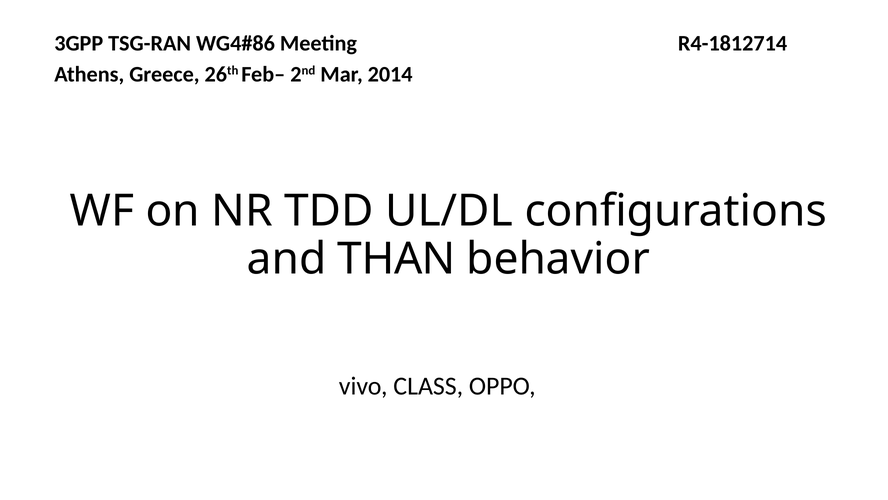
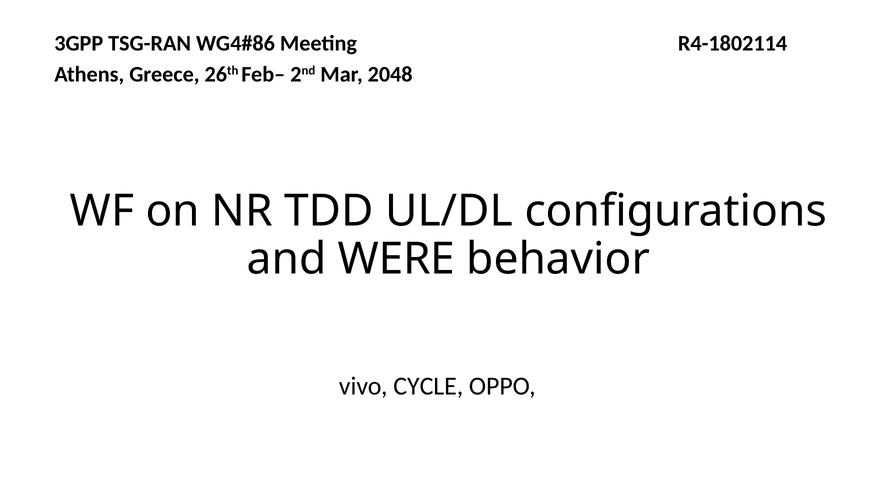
R4-1812714: R4-1812714 -> R4-1802114
2014: 2014 -> 2048
THAN: THAN -> WERE
CLASS: CLASS -> CYCLE
